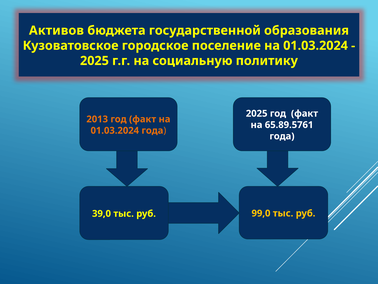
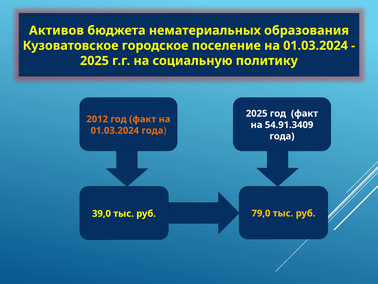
государственной: государственной -> нематериальных
2013: 2013 -> 2012
65.89.5761: 65.89.5761 -> 54.91.3409
99,0: 99,0 -> 79,0
